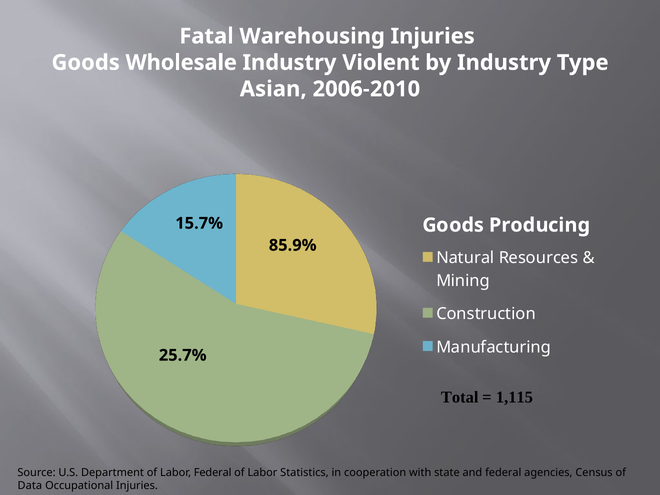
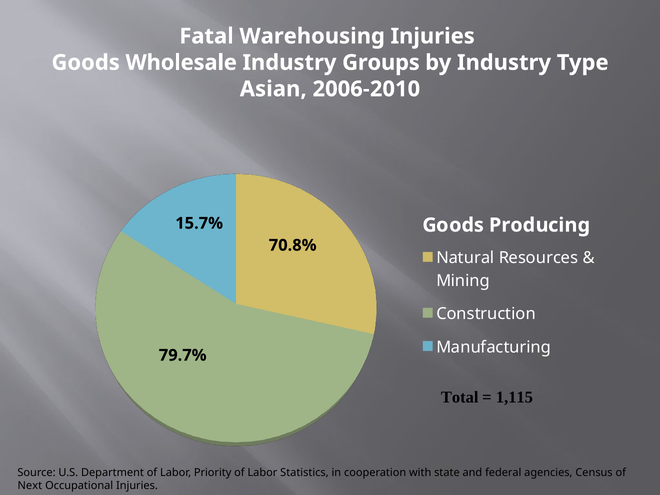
Violent: Violent -> Groups
85.9%: 85.9% -> 70.8%
25.7%: 25.7% -> 79.7%
Labor Federal: Federal -> Priority
Data: Data -> Next
